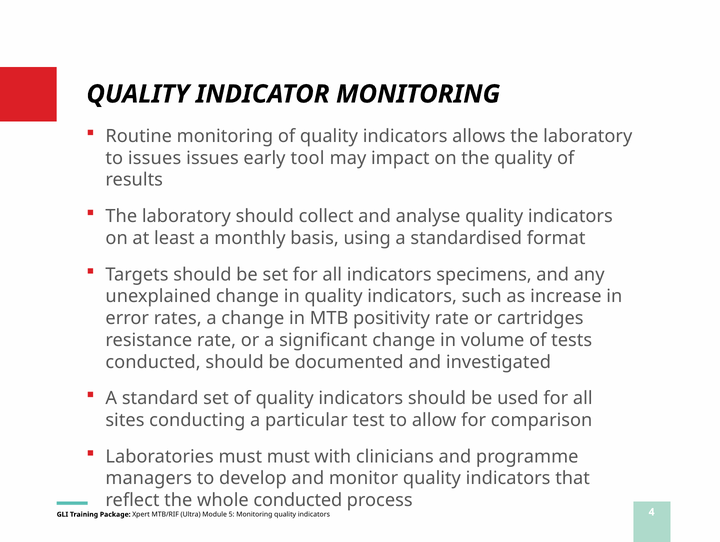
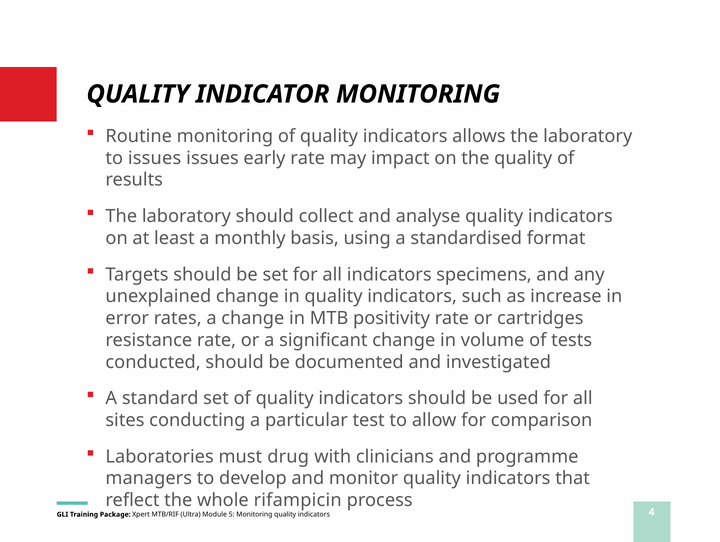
early tool: tool -> rate
must must: must -> drug
whole conducted: conducted -> rifampicin
